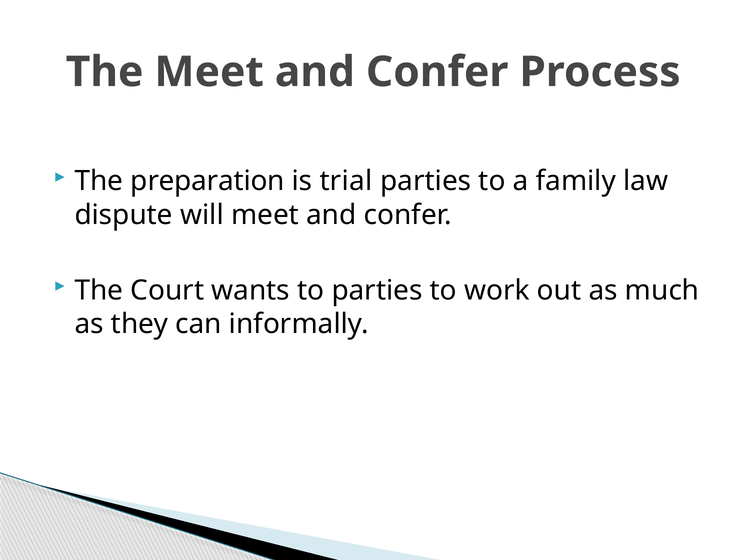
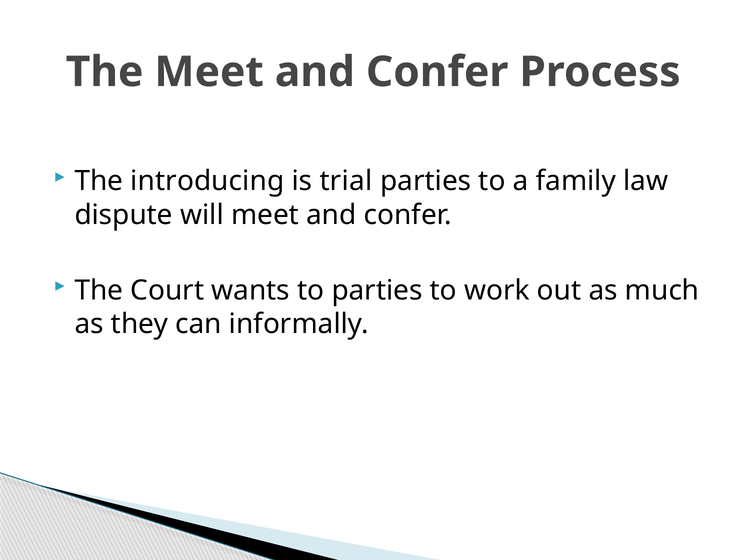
preparation: preparation -> introducing
